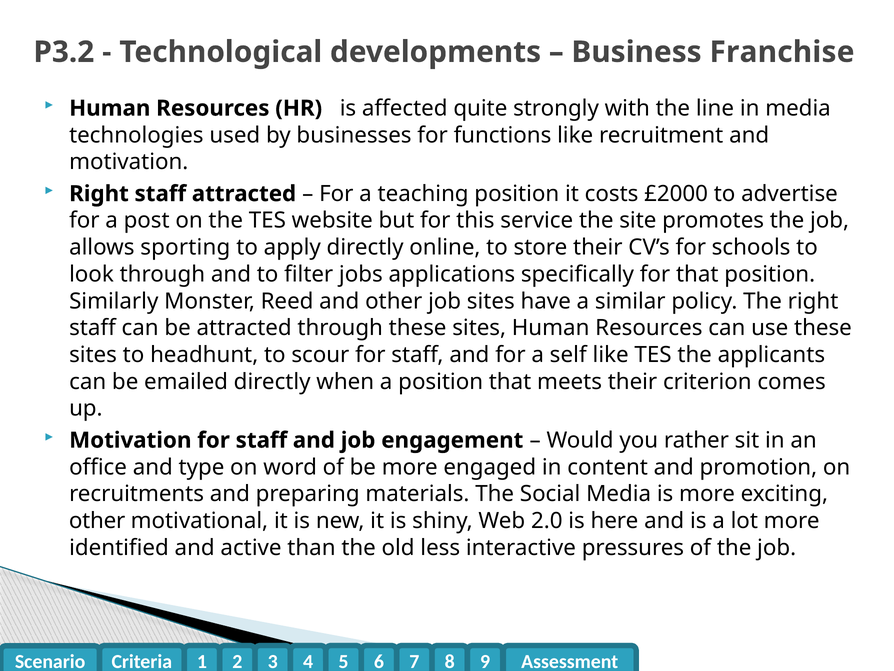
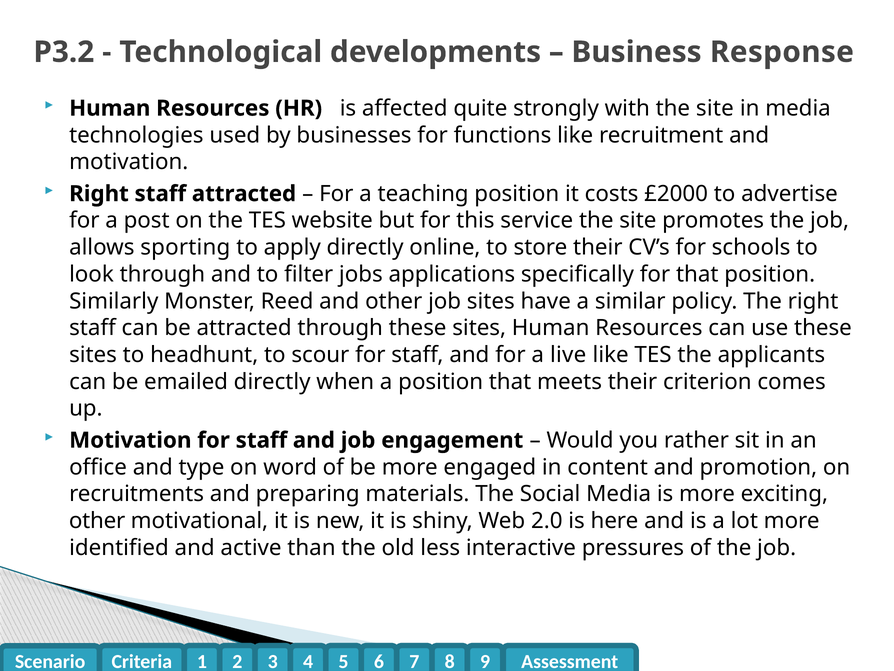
Franchise: Franchise -> Response
with the line: line -> site
self: self -> live
